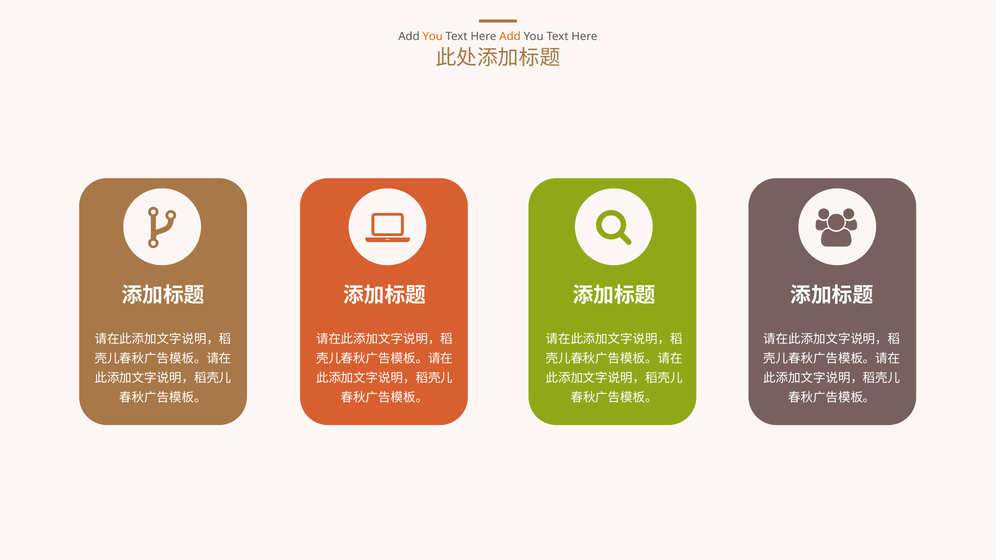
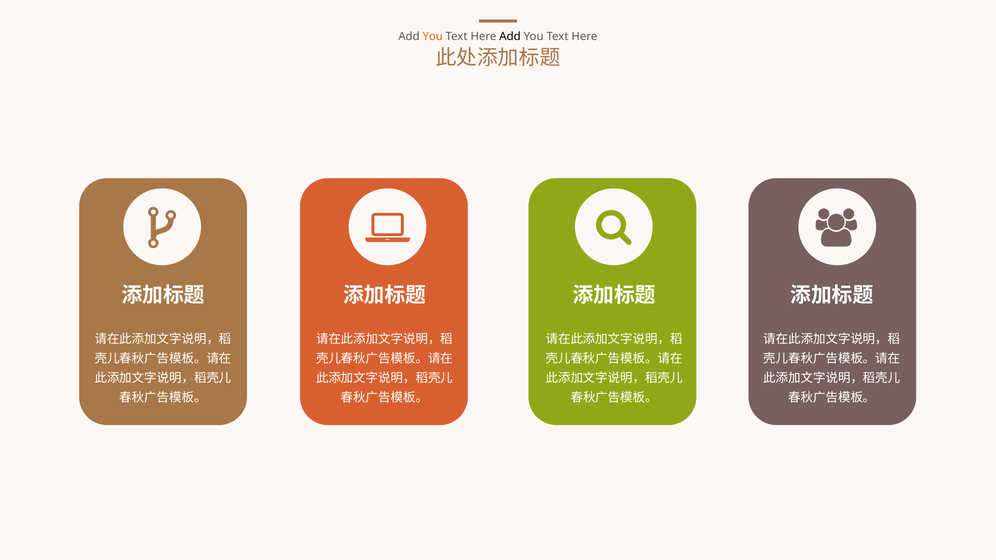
Add at (510, 37) colour: orange -> black
